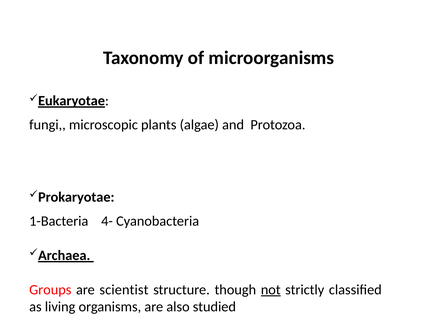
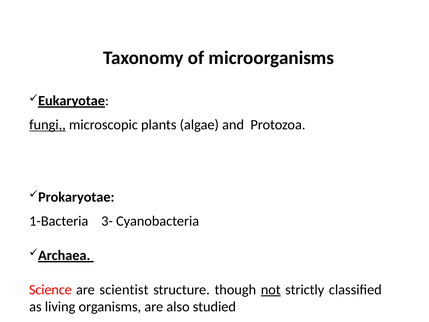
fungi underline: none -> present
4-: 4- -> 3-
Groups: Groups -> Science
